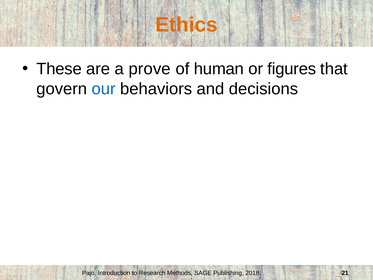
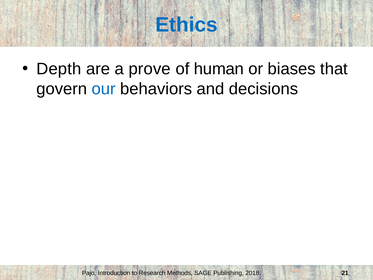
Ethics colour: orange -> blue
These: These -> Depth
figures: figures -> biases
